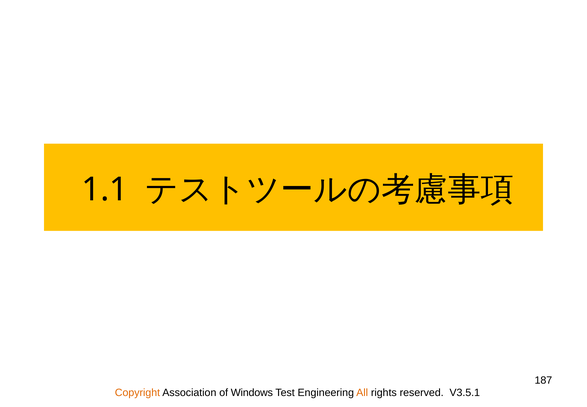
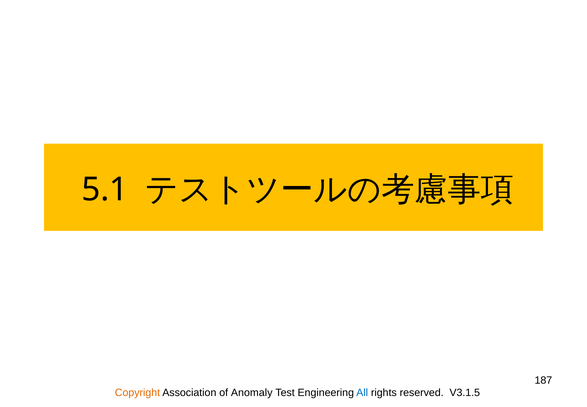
1.1: 1.1 -> 5.1
Windows: Windows -> Anomaly
All colour: orange -> blue
V3.5.1: V3.5.1 -> V3.1.5
